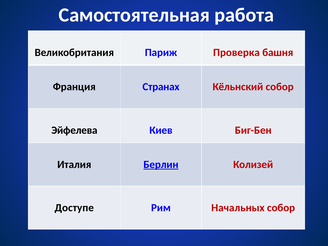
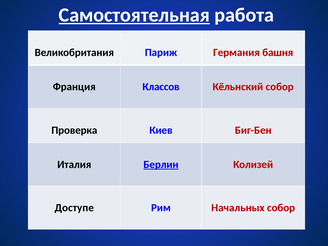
Самостоятельная underline: none -> present
Проверка: Проверка -> Германия
Странах: Странах -> Классов
Эйфелева: Эйфелева -> Проверка
